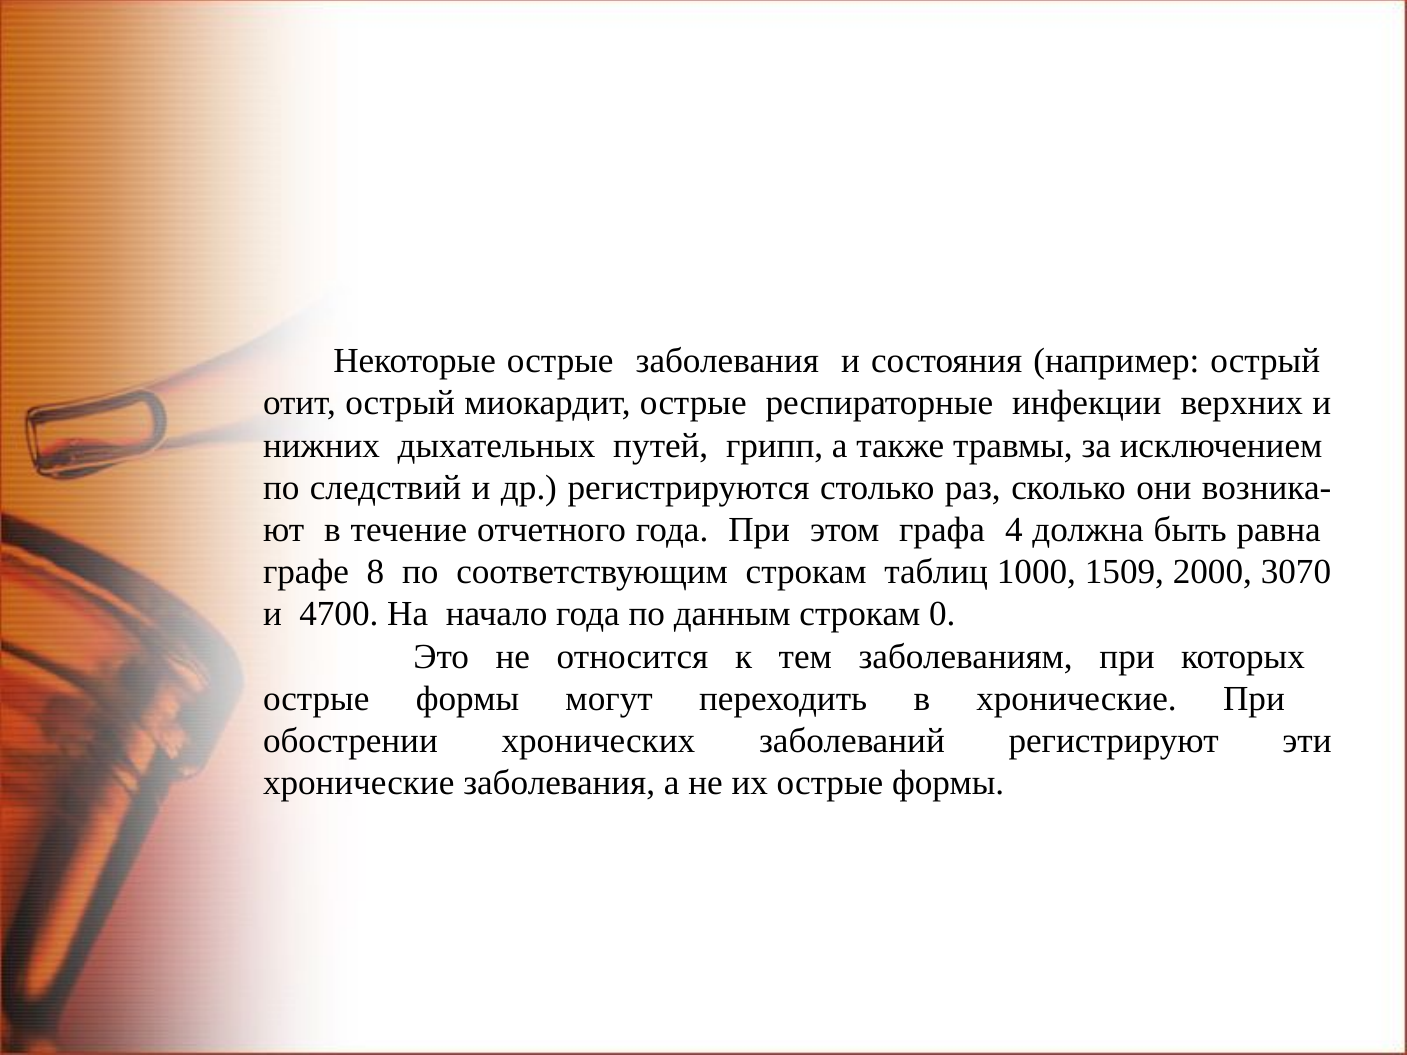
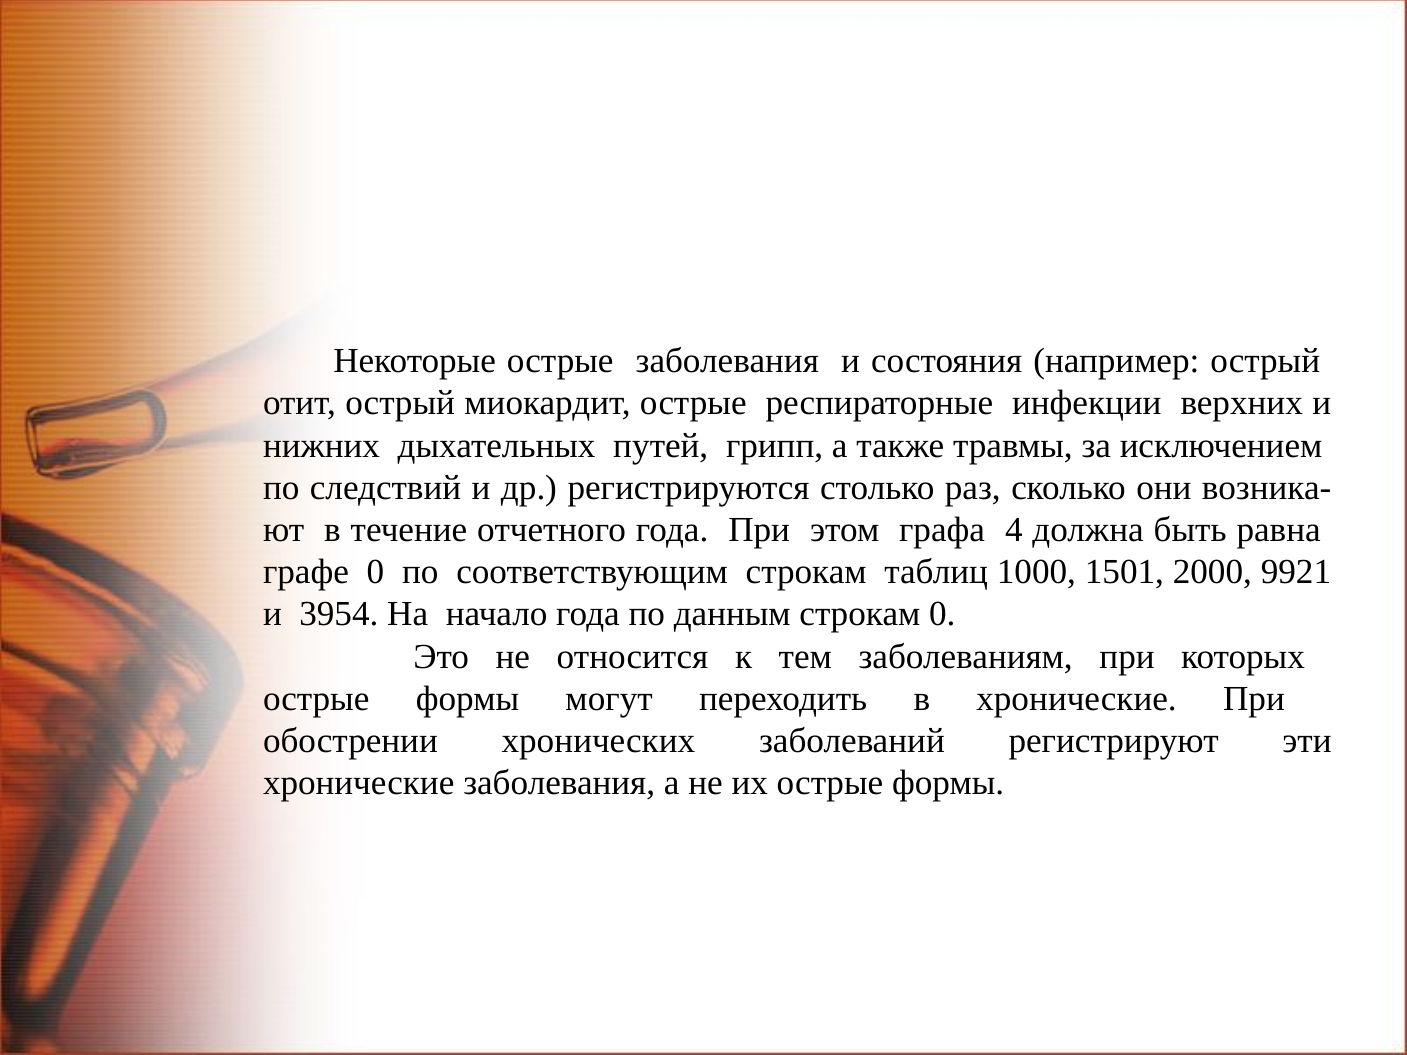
графе 8: 8 -> 0
1509: 1509 -> 1501
3070: 3070 -> 9921
4700: 4700 -> 3954
